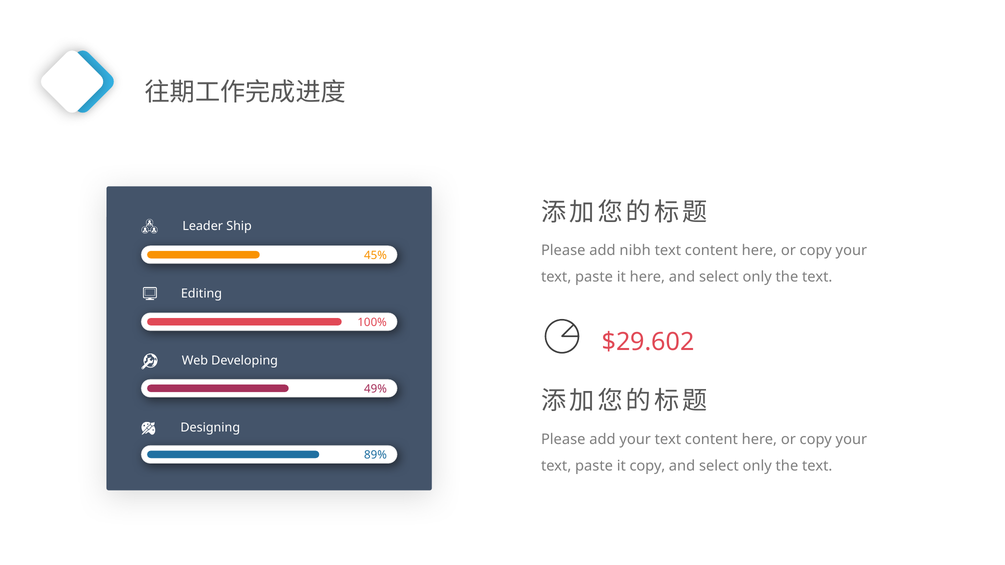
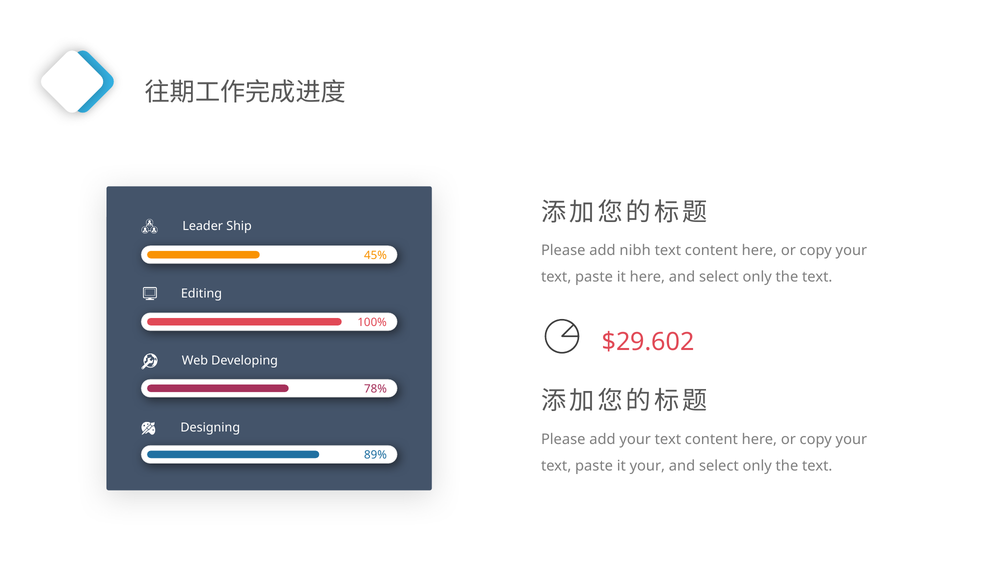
49%: 49% -> 78%
it copy: copy -> your
